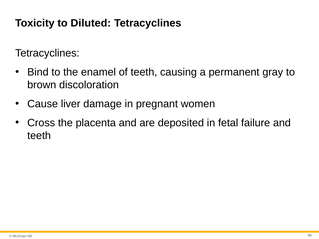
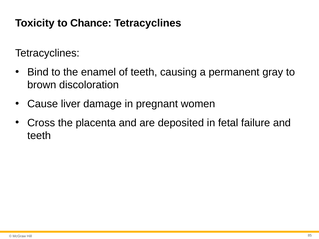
Diluted: Diluted -> Chance
